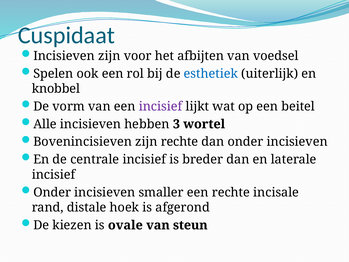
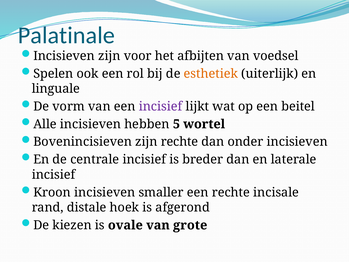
Cuspidaat: Cuspidaat -> Palatinale
esthetiek colour: blue -> orange
knobbel: knobbel -> linguale
3: 3 -> 5
Onder at (52, 192): Onder -> Kroon
steun: steun -> grote
